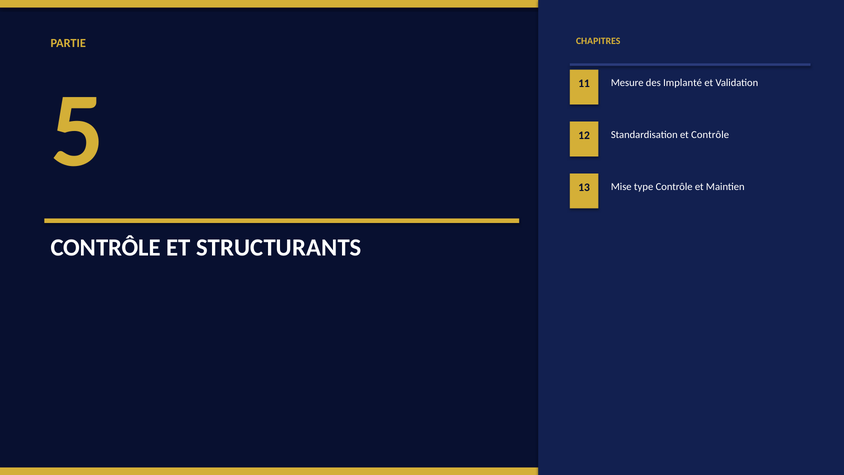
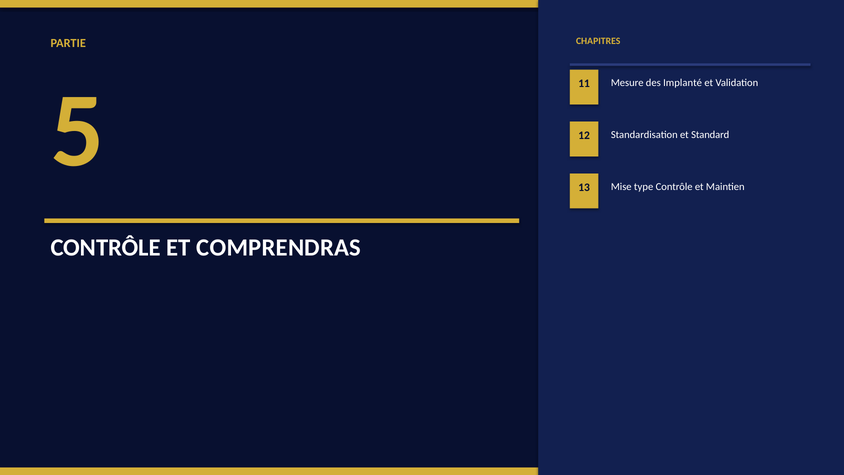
et Contrôle: Contrôle -> Standard
STRUCTURANTS: STRUCTURANTS -> COMPRENDRAS
